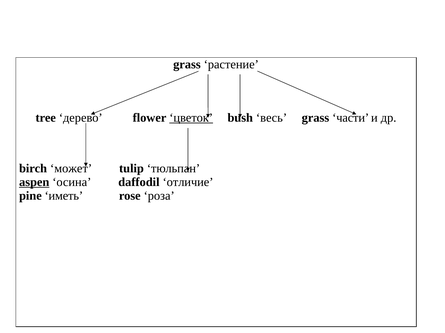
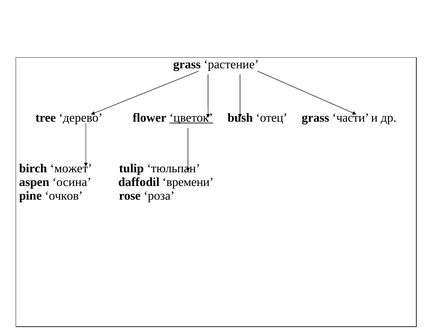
весь: весь -> отец
aspen underline: present -> none
отличие: отличие -> времени
иметь: иметь -> очков
